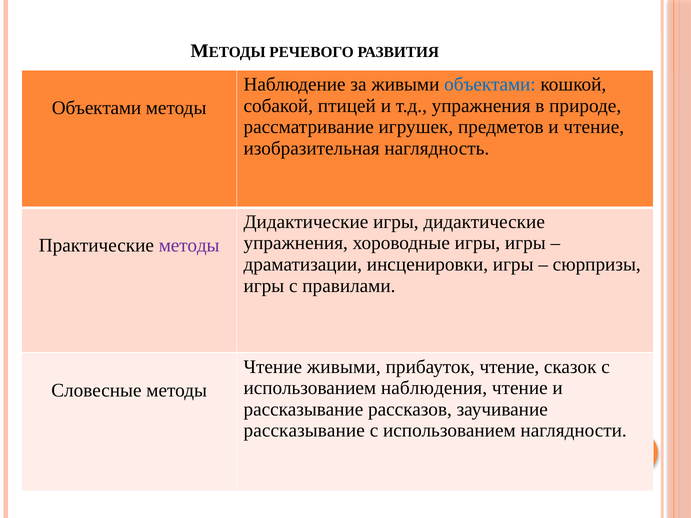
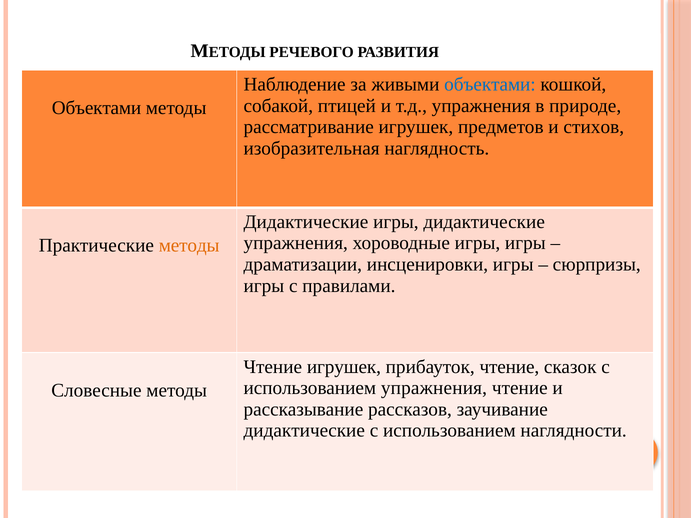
и чтение: чтение -> стихов
методы at (189, 245) colour: purple -> orange
Чтение живыми: живыми -> игрушек
использованием наблюдения: наблюдения -> упражнения
рассказывание at (304, 431): рассказывание -> дидактические
